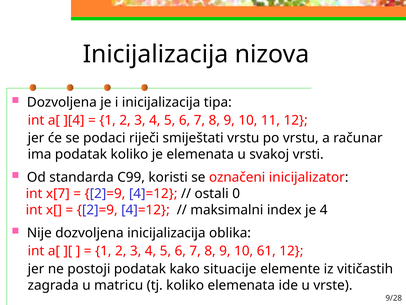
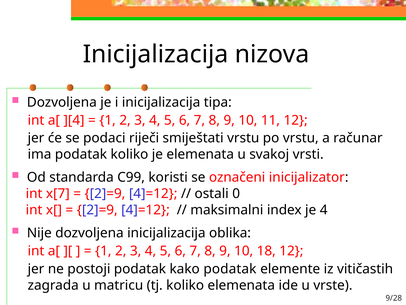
61: 61 -> 18
kako situacije: situacije -> podatak
